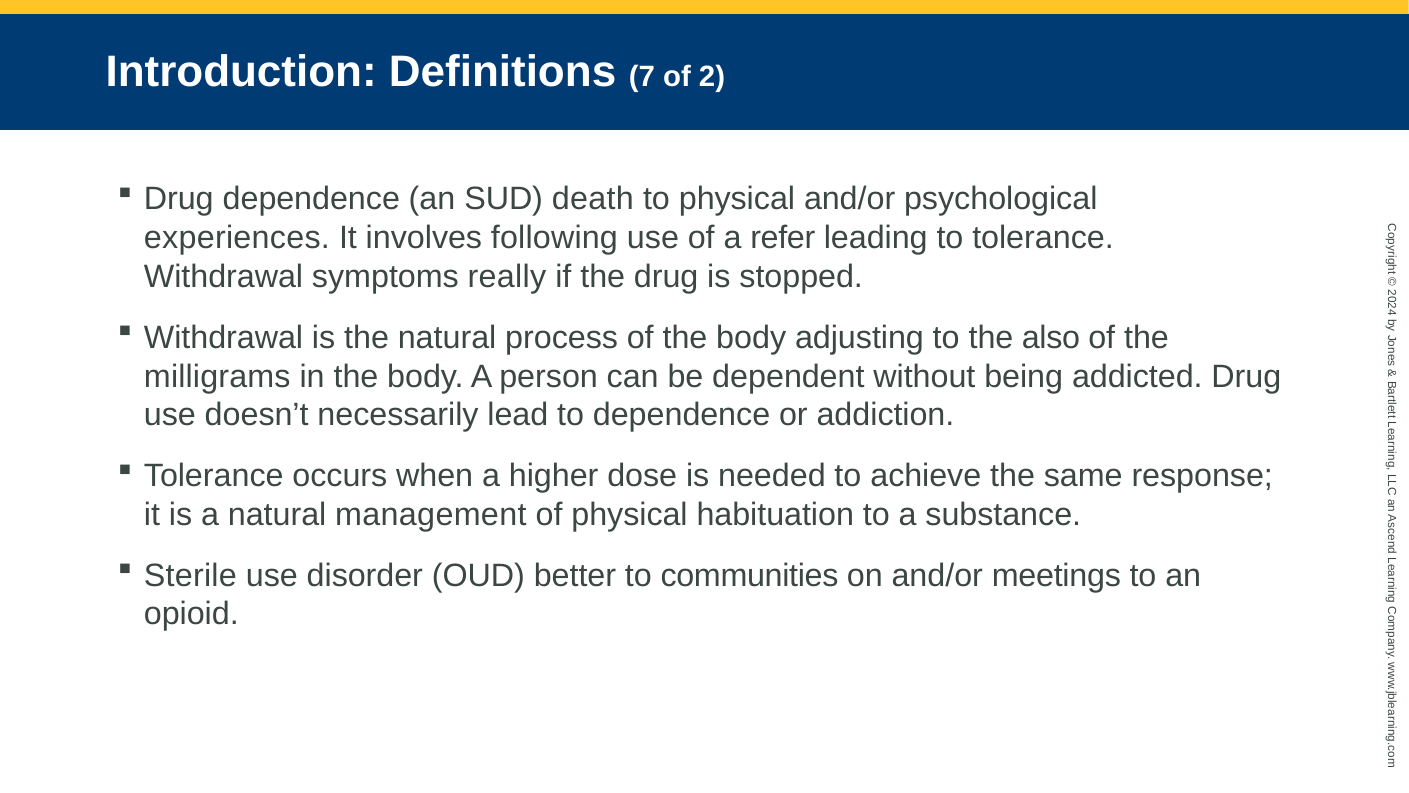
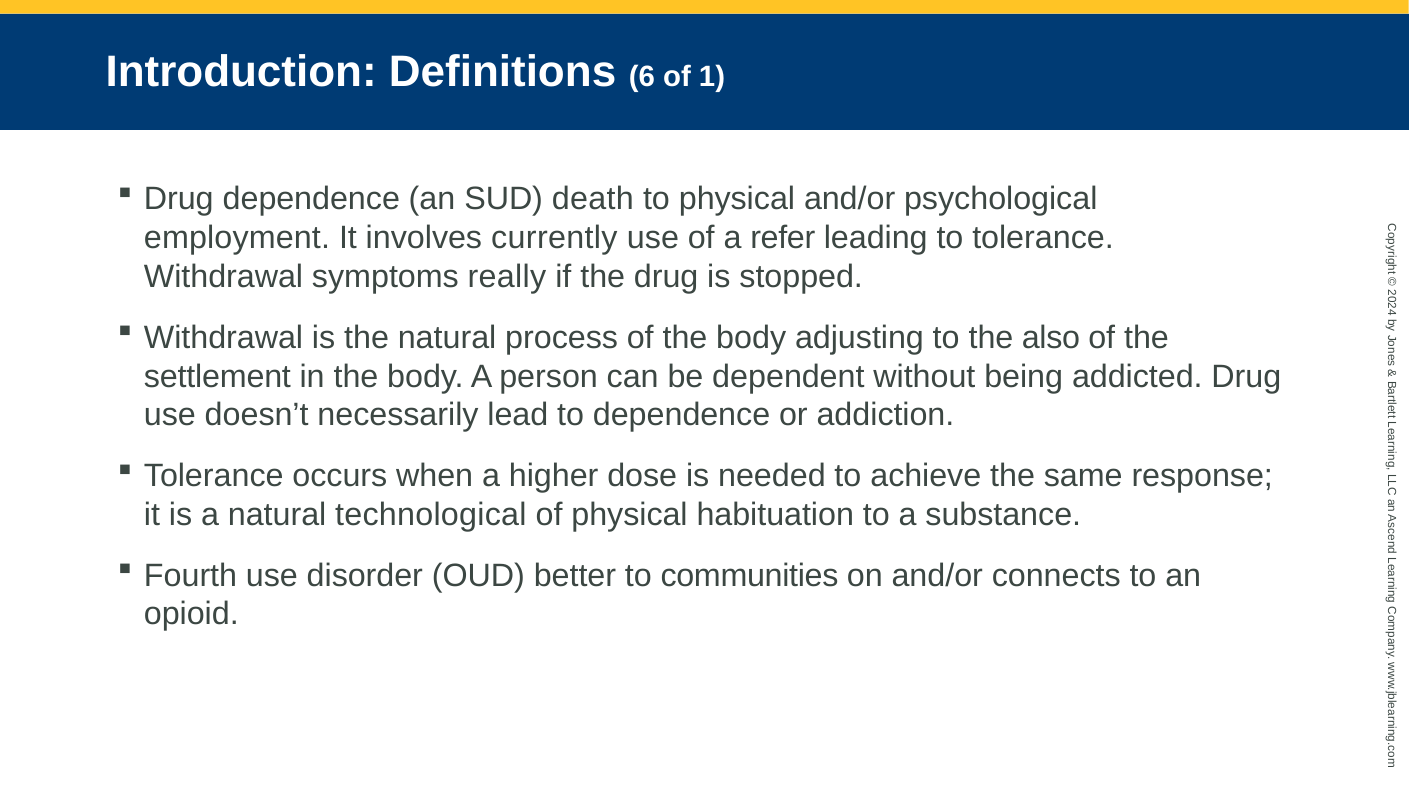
7: 7 -> 6
of 2: 2 -> 1
experiences: experiences -> employment
following: following -> currently
milligrams: milligrams -> settlement
management: management -> technological
Sterile: Sterile -> Fourth
meetings: meetings -> connects
